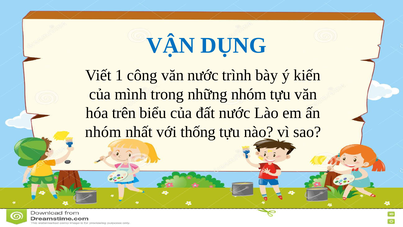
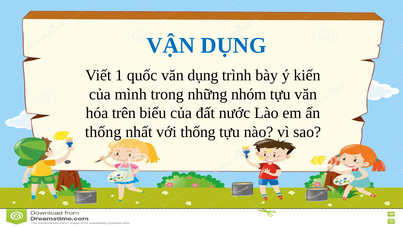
công: công -> quốc
văn nước: nước -> dụng
nhóm at (103, 132): nhóm -> thống
